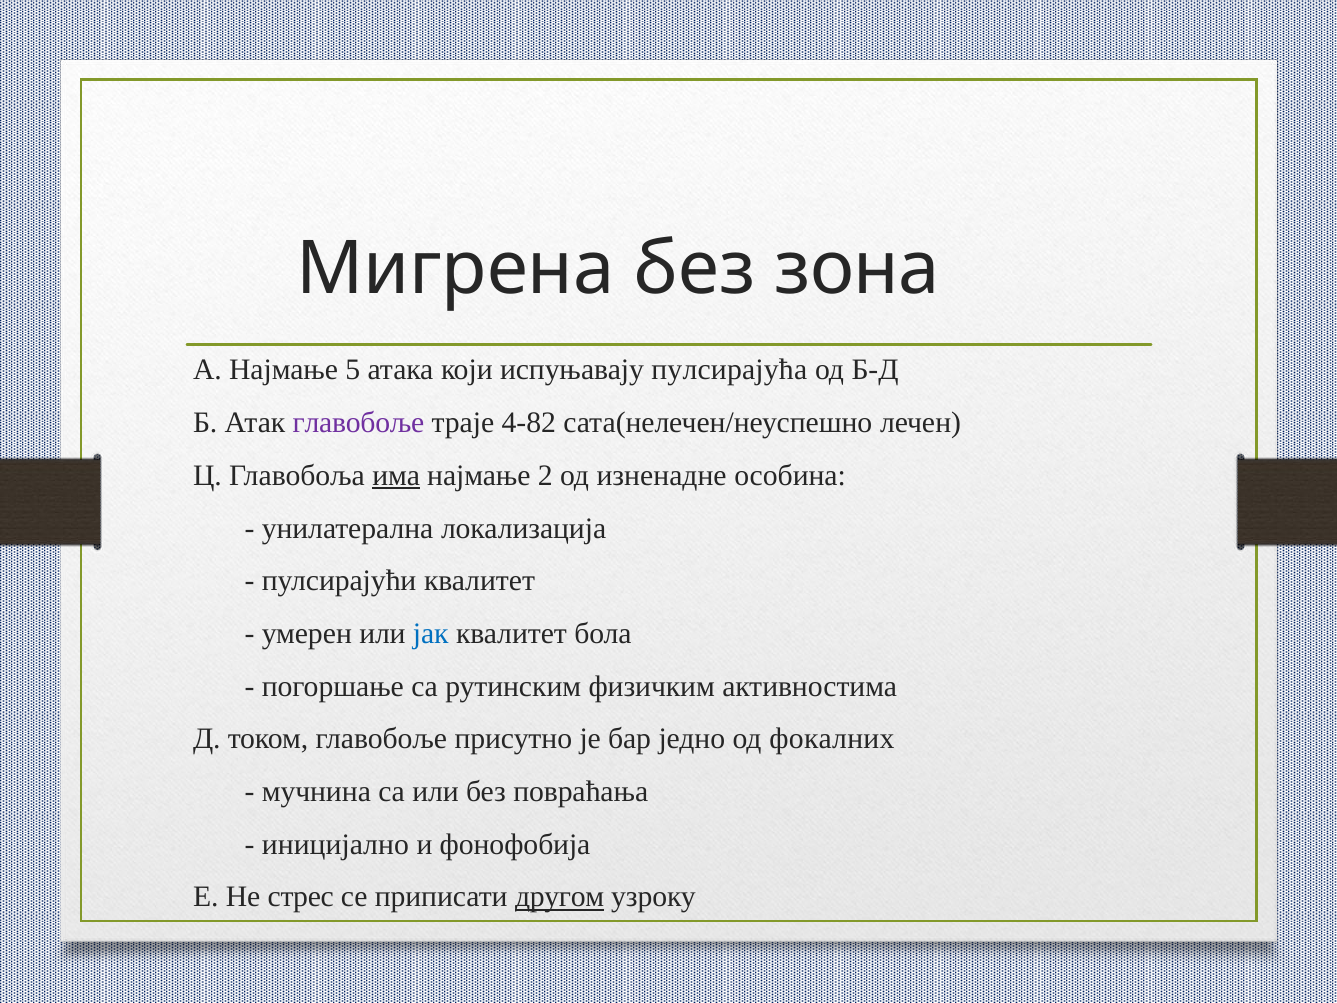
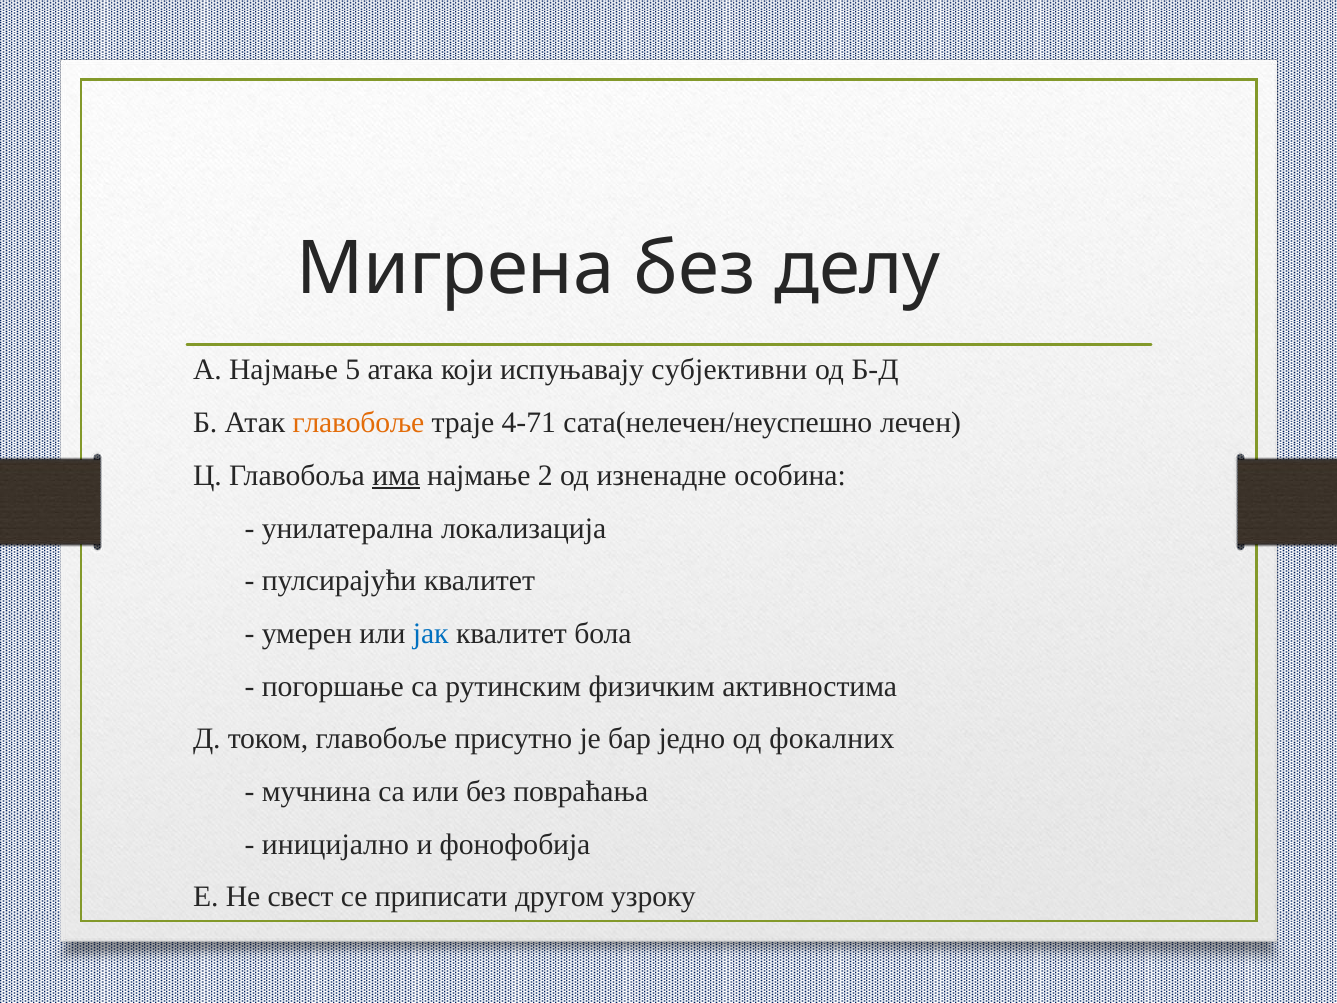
зона: зона -> делу
пулсирајућа: пулсирајућа -> субјективни
главобоље at (358, 423) colour: purple -> orange
4-82: 4-82 -> 4-71
стрес: стрес -> свест
другом underline: present -> none
